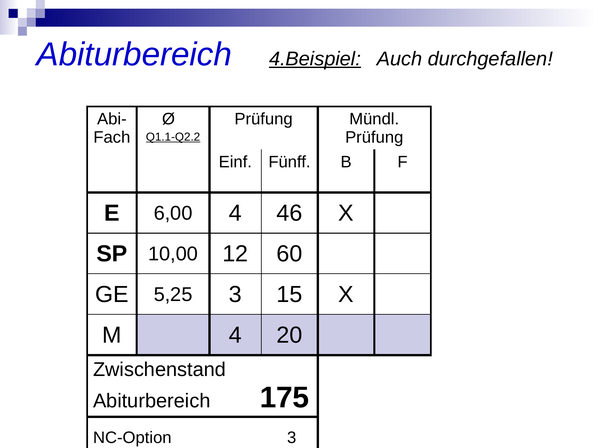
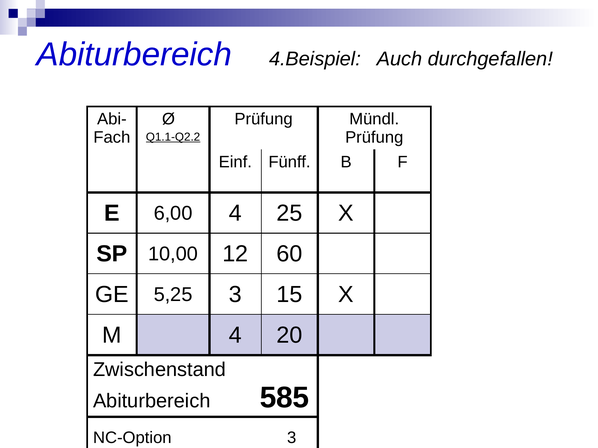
4.Beispiel underline: present -> none
46: 46 -> 25
175: 175 -> 585
